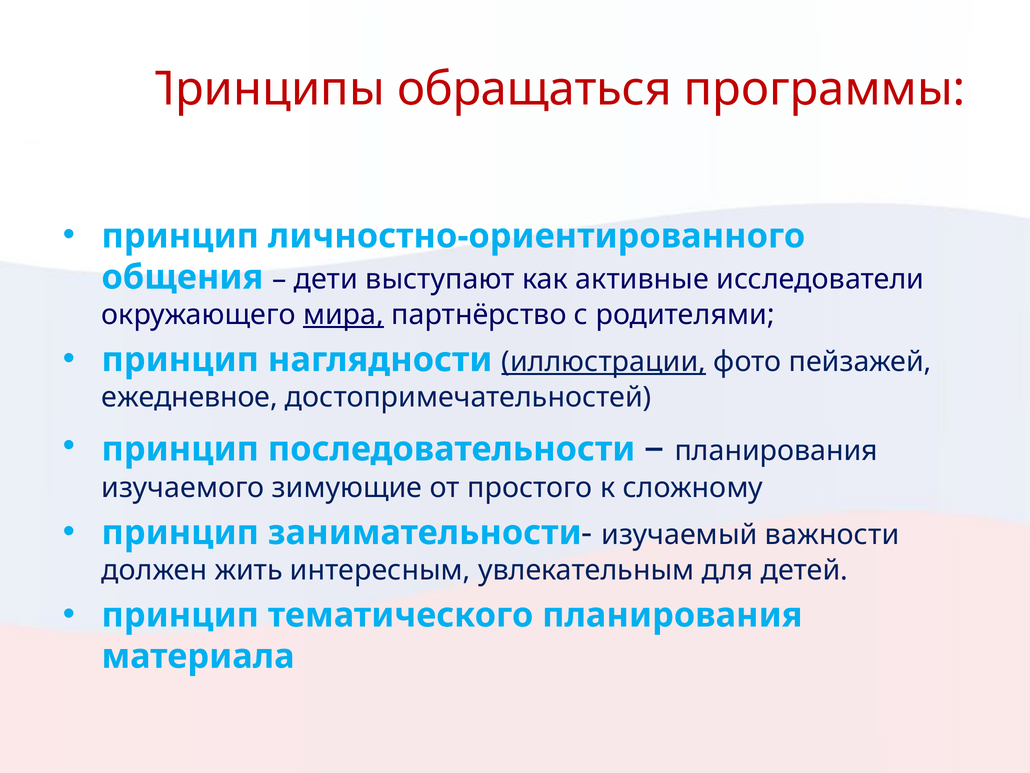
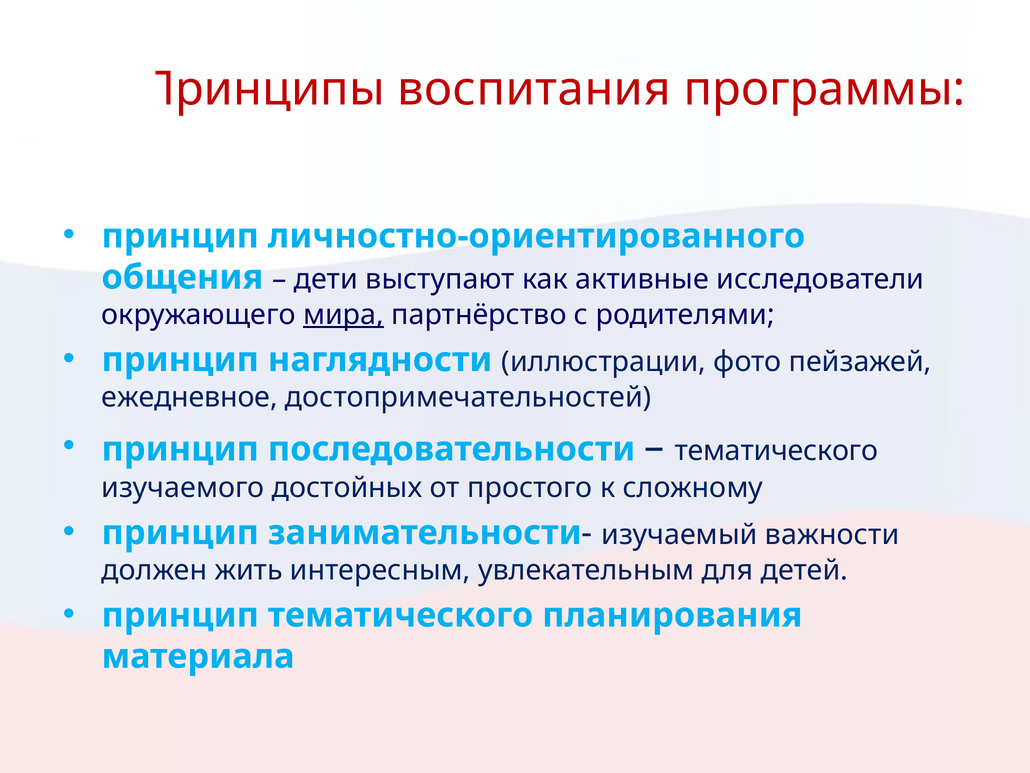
обращаться: обращаться -> воспитания
иллюстрации underline: present -> none
планирования at (776, 451): планирования -> тематического
зимующие: зимующие -> достойных
